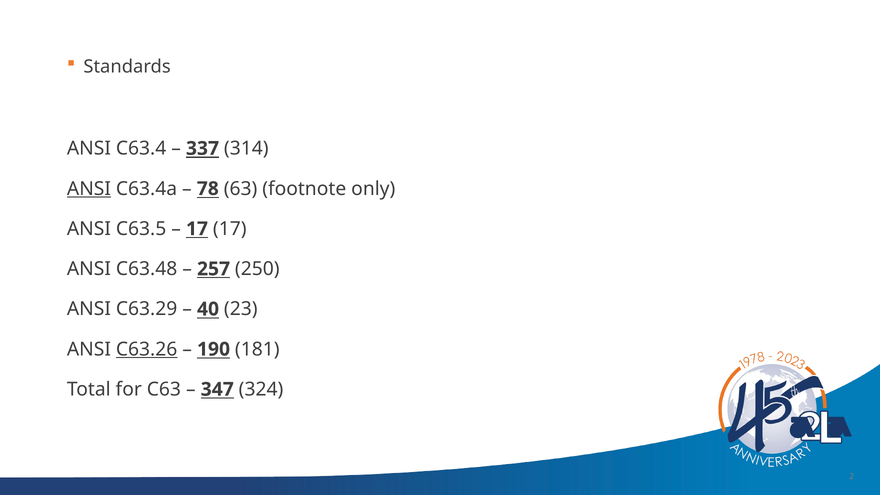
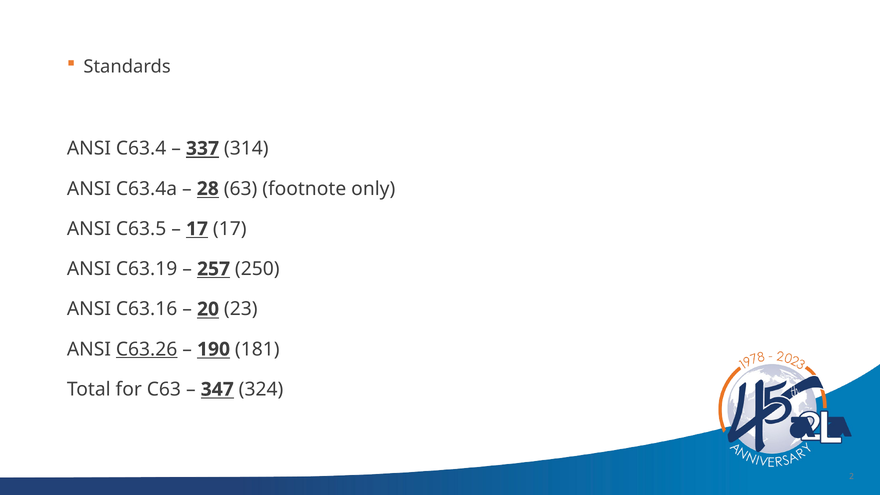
ANSI at (89, 189) underline: present -> none
78: 78 -> 28
C63.48: C63.48 -> C63.19
C63.29: C63.29 -> C63.16
40: 40 -> 20
